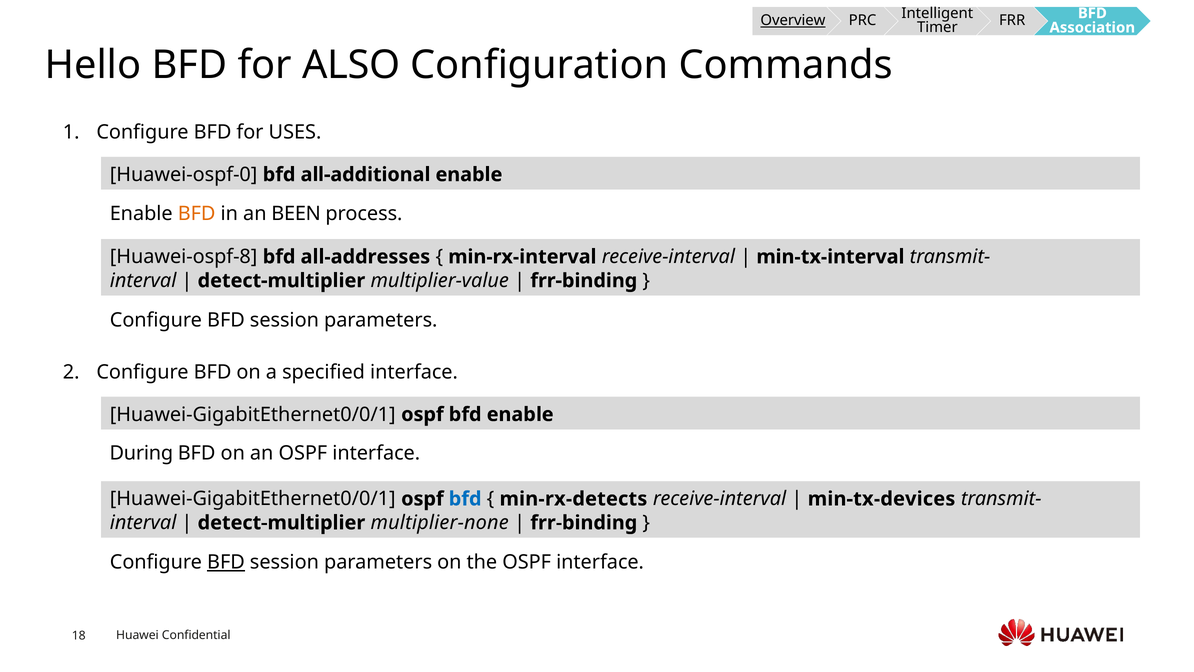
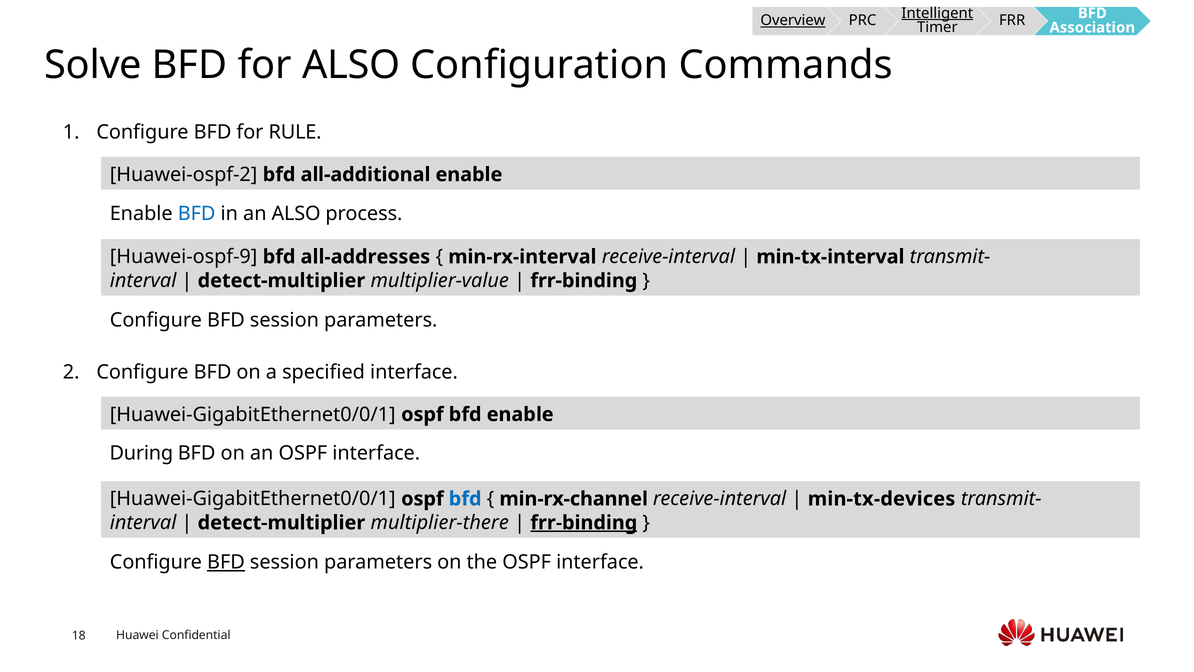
Intelligent underline: none -> present
Hello: Hello -> Solve
USES: USES -> RULE
Huawei-ospf-0: Huawei-ospf-0 -> Huawei-ospf-2
BFD at (197, 213) colour: orange -> blue
an BEEN: BEEN -> ALSO
Huawei-ospf-8: Huawei-ospf-8 -> Huawei-ospf-9
min-rx-detects: min-rx-detects -> min-rx-channel
multiplier-none: multiplier-none -> multiplier-there
frr-binding at (584, 522) underline: none -> present
